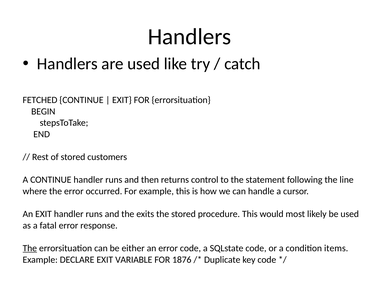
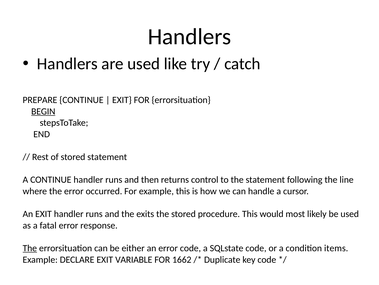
FETCHED: FETCHED -> PREPARE
BEGIN underline: none -> present
stored customers: customers -> statement
1876: 1876 -> 1662
